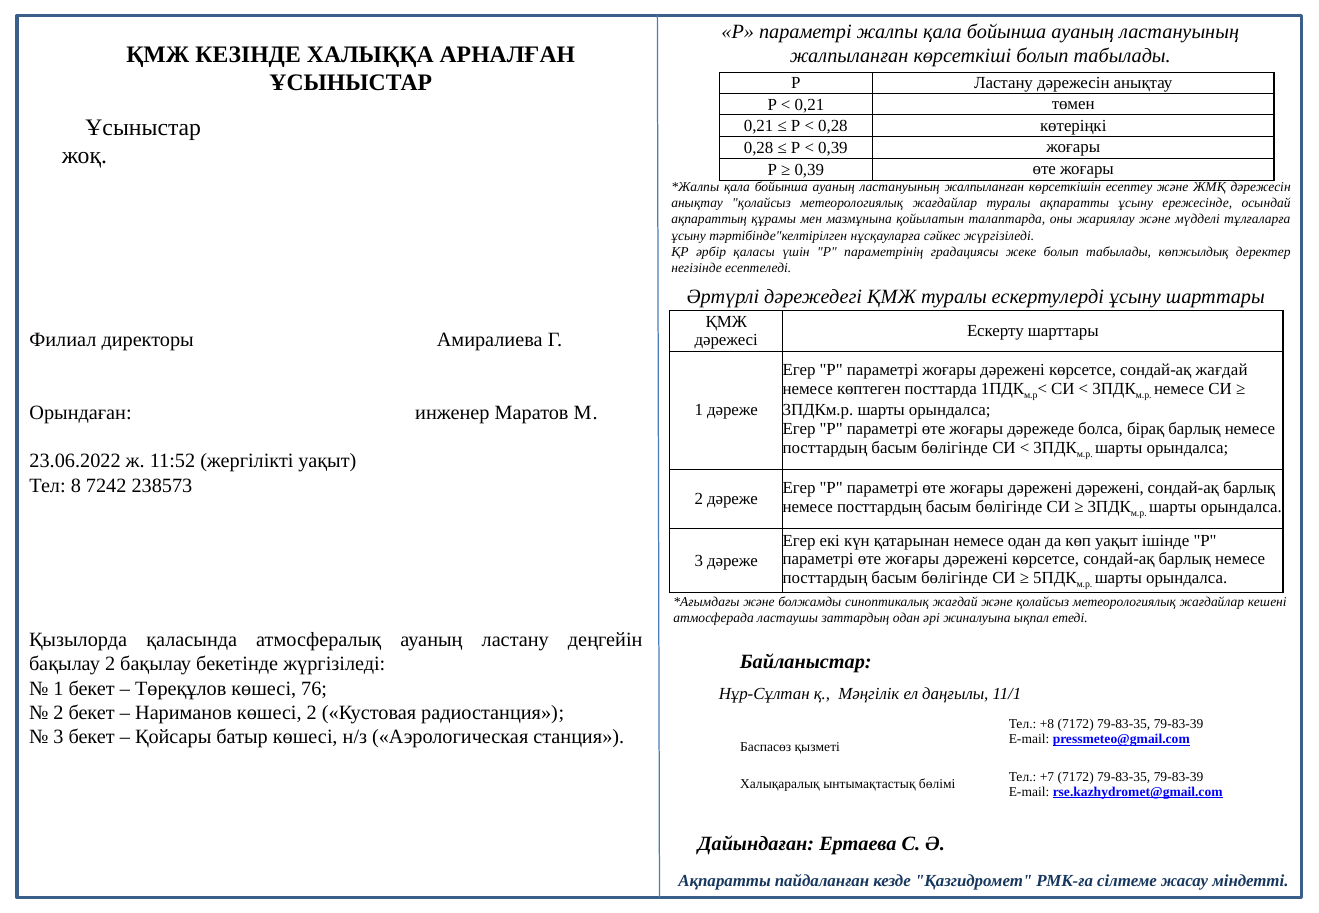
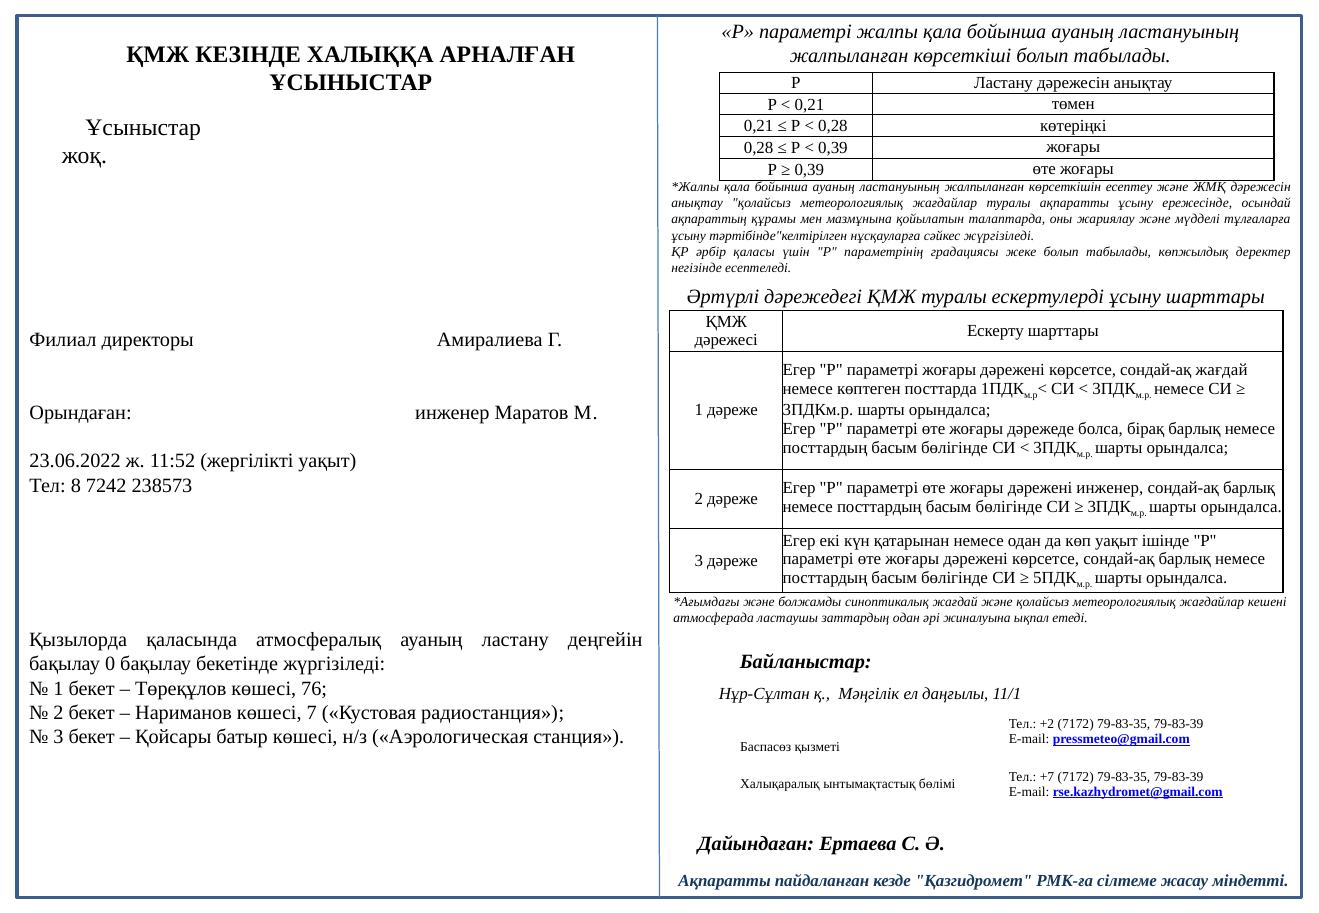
дәрежені дәрежені: дәрежені -> инженер
бақылау 2: 2 -> 0
көшесі 2: 2 -> 7
+8: +8 -> +2
